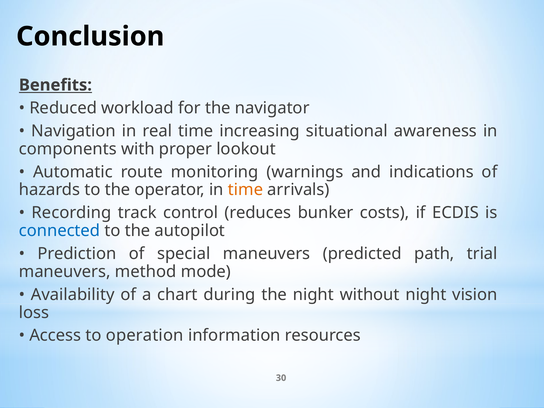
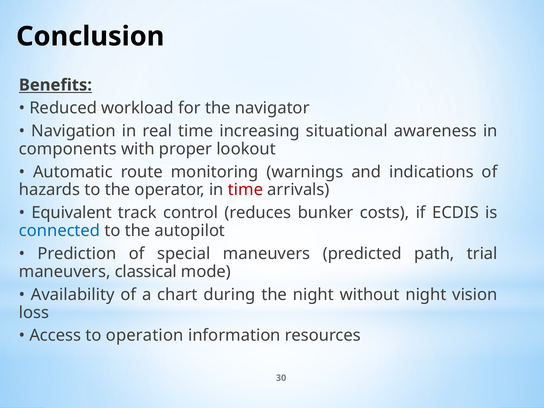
time at (245, 190) colour: orange -> red
Recording: Recording -> Equivalent
method: method -> classical
